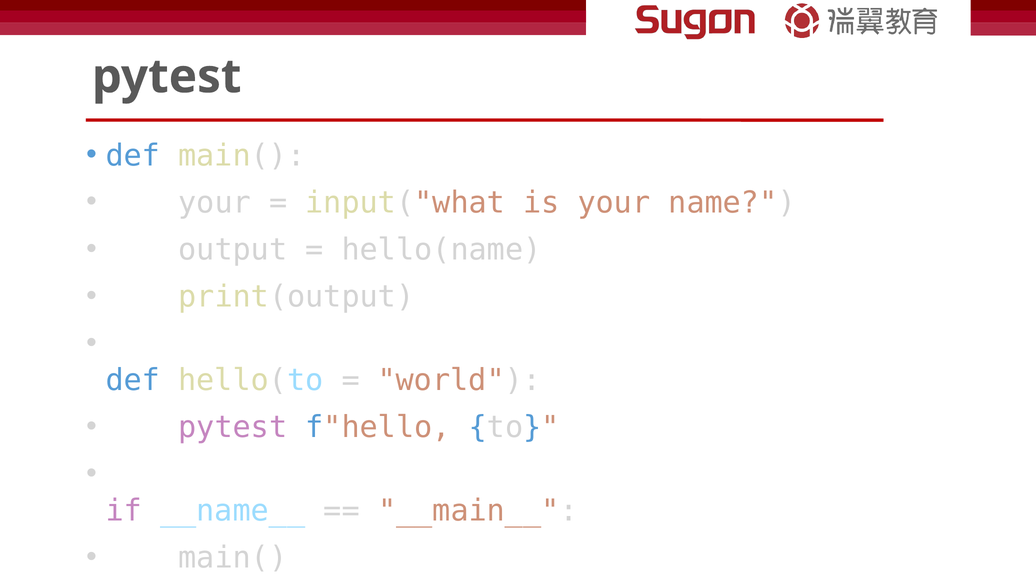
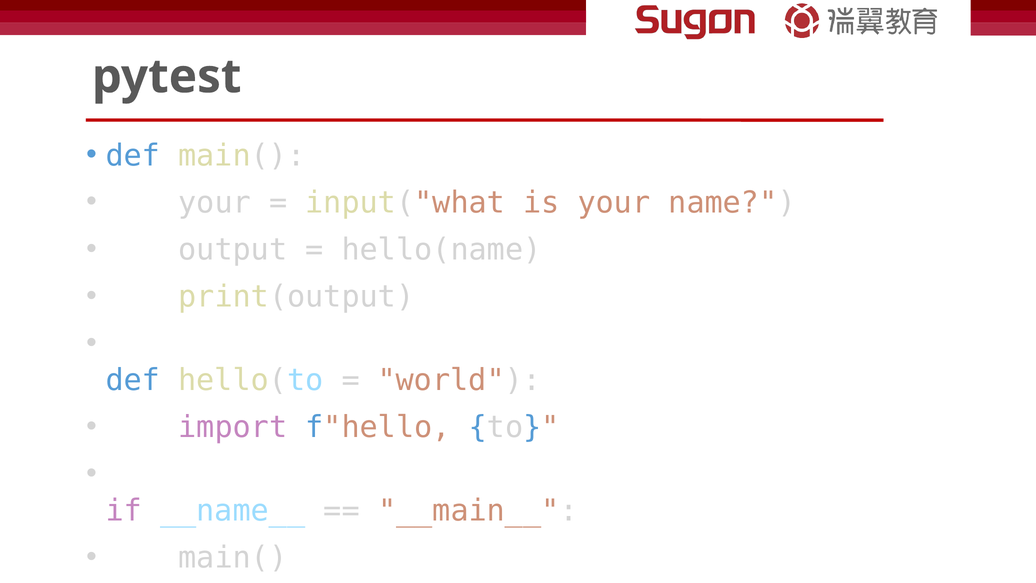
pytest at (233, 427): pytest -> import
